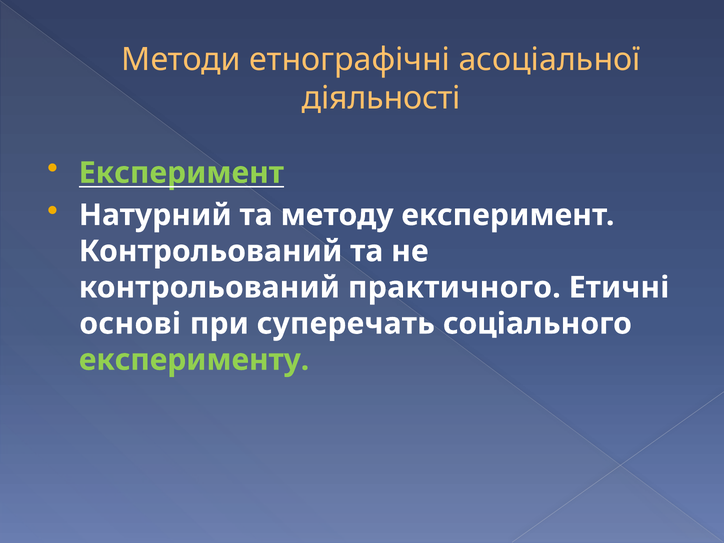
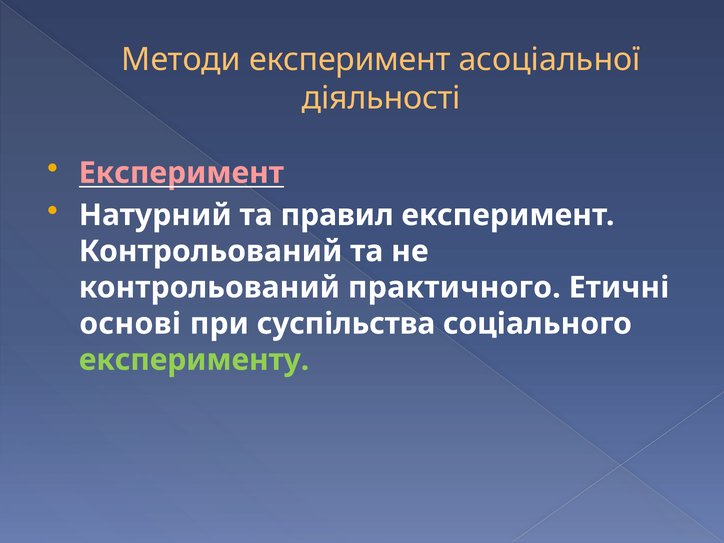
Методи етнографічні: етнографічні -> експеримент
Експеримент at (181, 173) colour: light green -> pink
методу: методу -> правил
суперечать: суперечать -> суспільства
